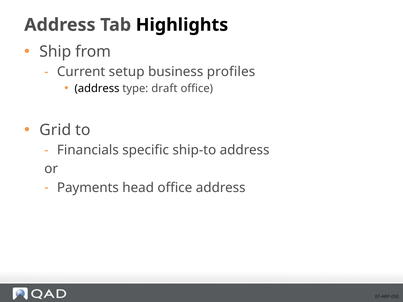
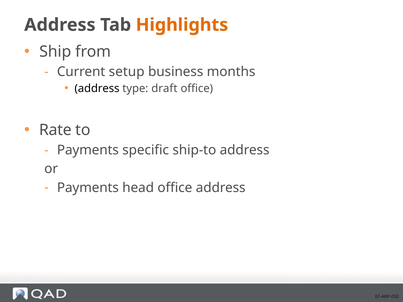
Highlights colour: black -> orange
profiles: profiles -> months
Grid: Grid -> Rate
Financials at (88, 150): Financials -> Payments
